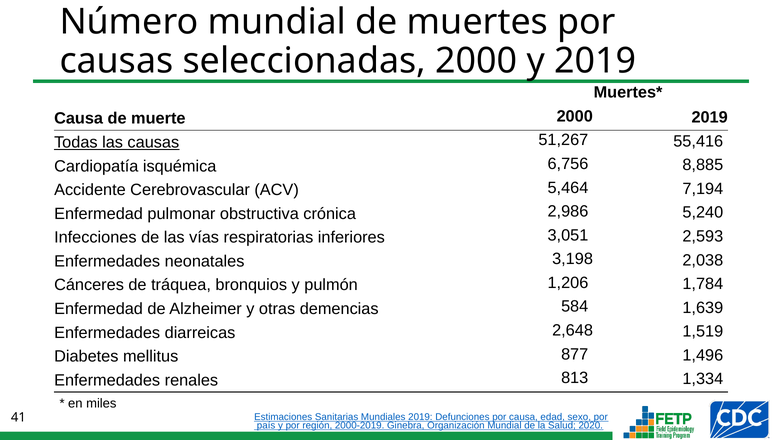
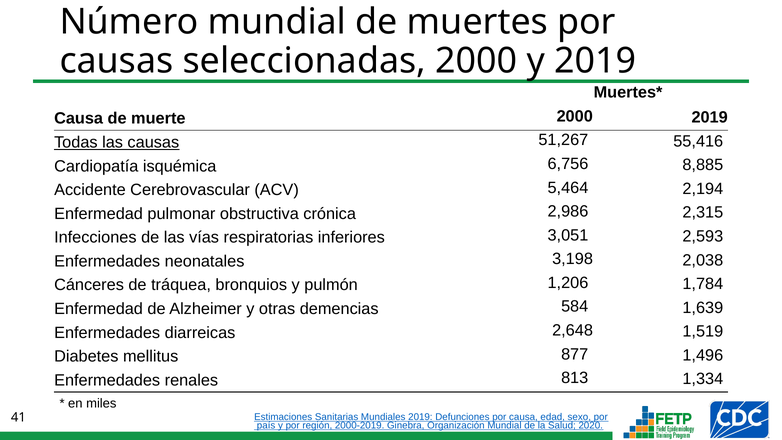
7,194: 7,194 -> 2,194
5,240: 5,240 -> 2,315
